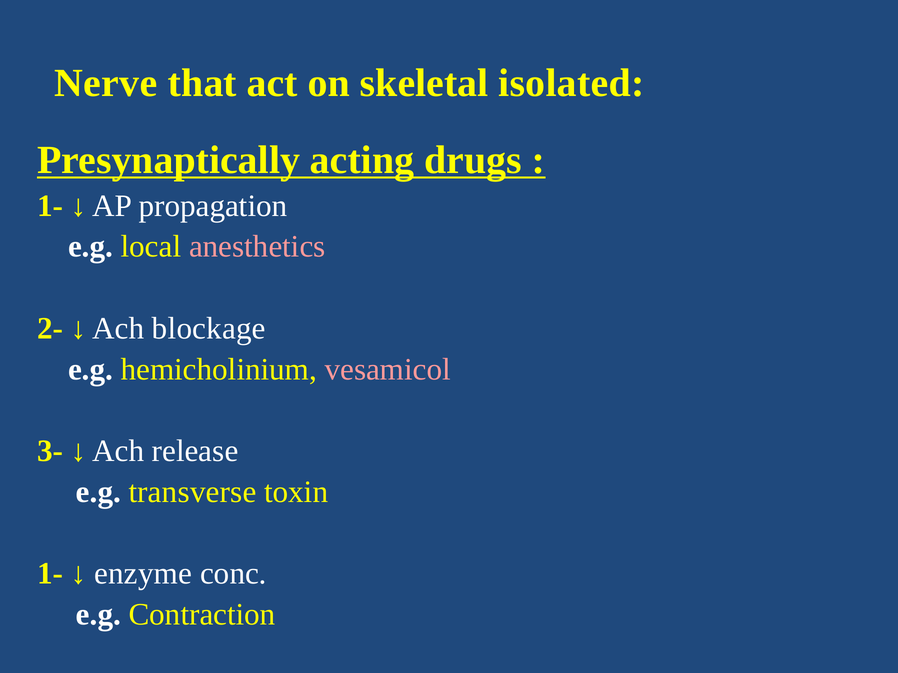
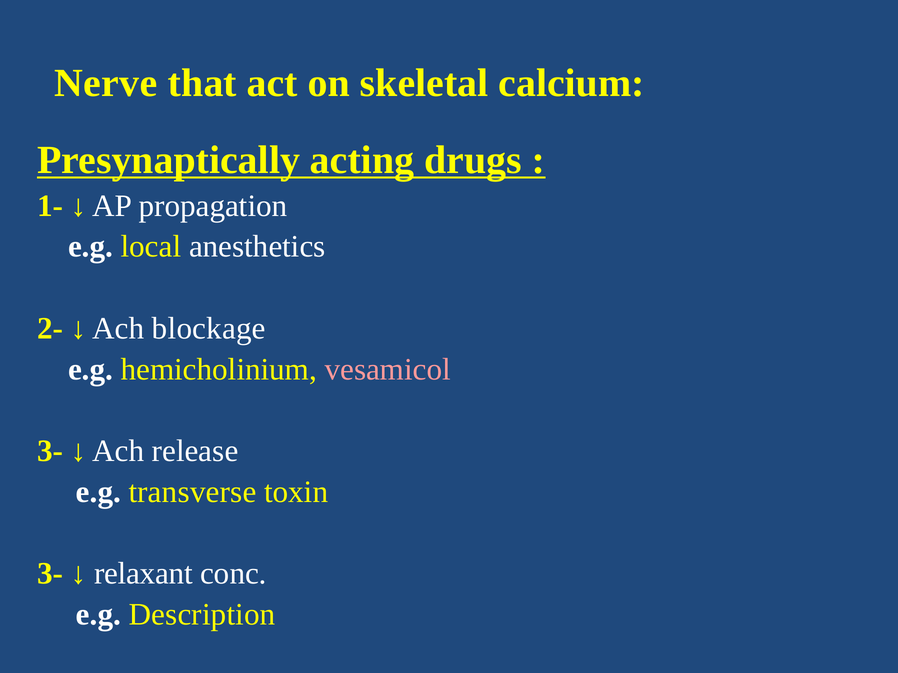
isolated: isolated -> calcium
anesthetics colour: pink -> white
1- at (50, 574): 1- -> 3-
enzyme: enzyme -> relaxant
Contraction: Contraction -> Description
